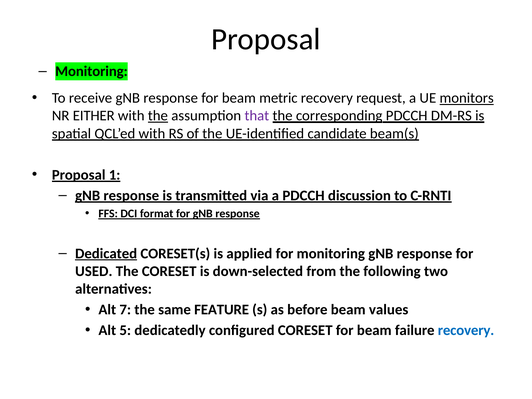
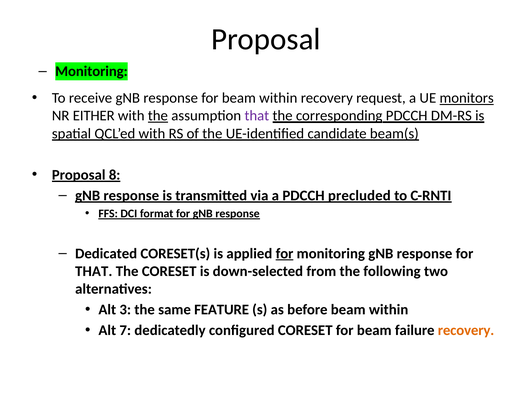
for beam metric: metric -> within
1: 1 -> 8
discussion: discussion -> precluded
Dedicated underline: present -> none
for at (285, 254) underline: none -> present
USED at (94, 271): USED -> THAT
7: 7 -> 3
before beam values: values -> within
5: 5 -> 7
recovery at (466, 330) colour: blue -> orange
